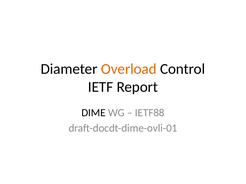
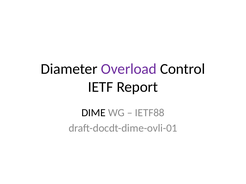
Overload colour: orange -> purple
